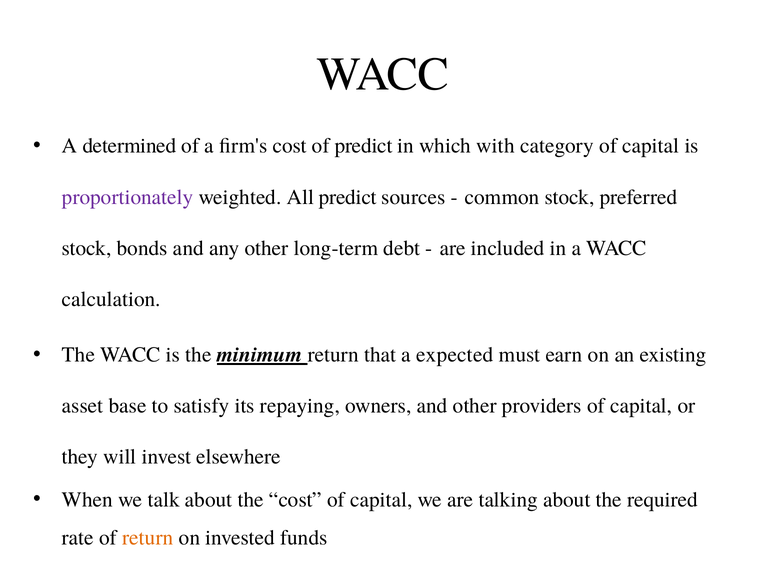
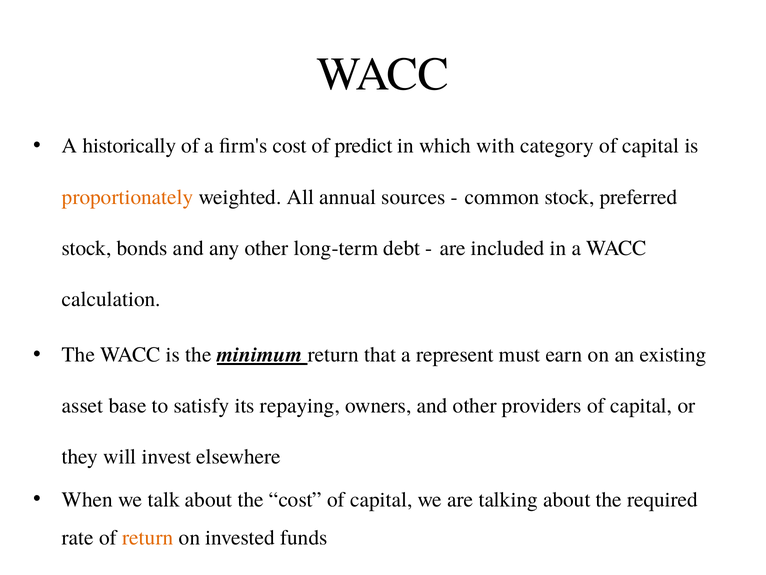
determined: determined -> historically
proportionately colour: purple -> orange
All predict: predict -> annual
expected: expected -> represent
